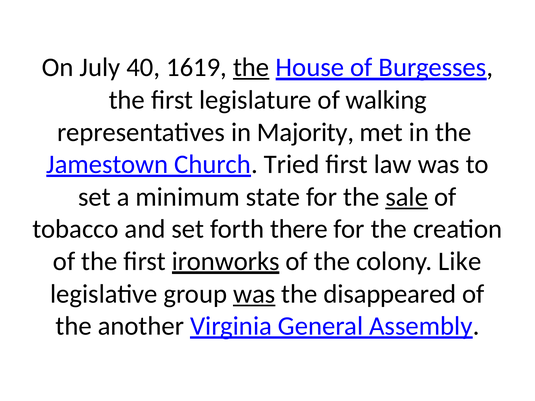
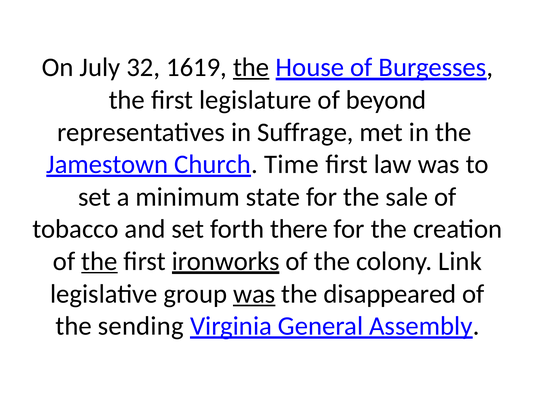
40: 40 -> 32
walking: walking -> beyond
Majority: Majority -> Suffrage
Tried: Tried -> Time
sale underline: present -> none
the at (99, 261) underline: none -> present
Like: Like -> Link
another: another -> sending
